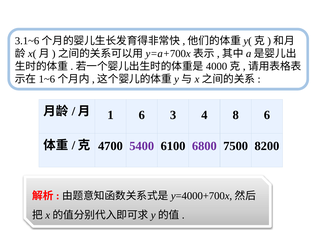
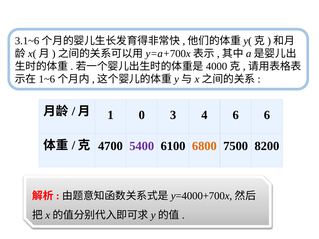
6 at (142, 115): 6 -> 0
8 at (236, 115): 8 -> 6
6800 colour: purple -> orange
